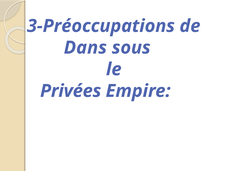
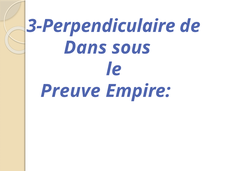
3-Préoccupations: 3-Préoccupations -> 3-Perpendiculaire
Privées: Privées -> Preuve
